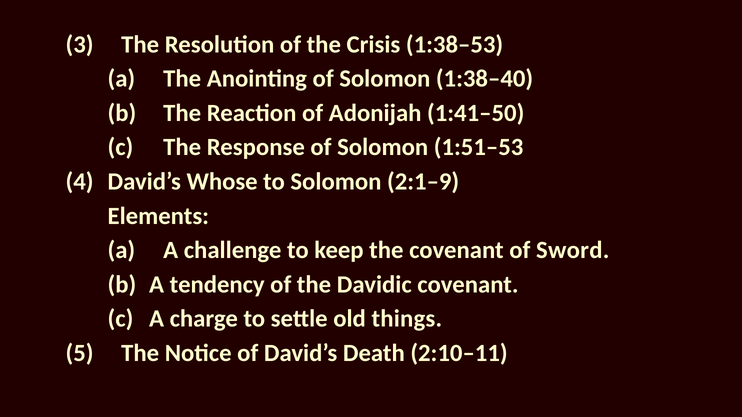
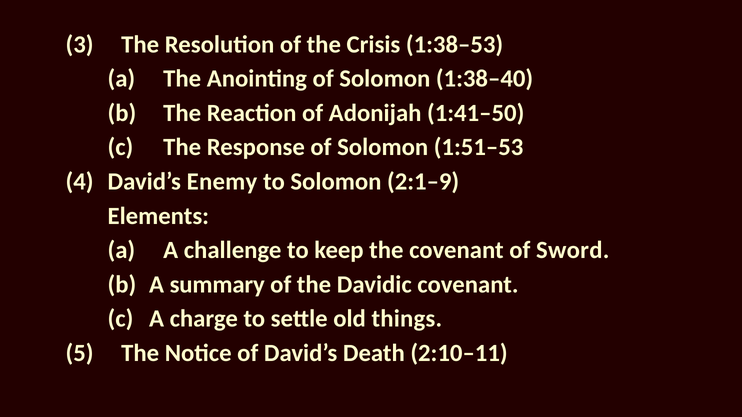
Whose: Whose -> Enemy
tendency: tendency -> summary
